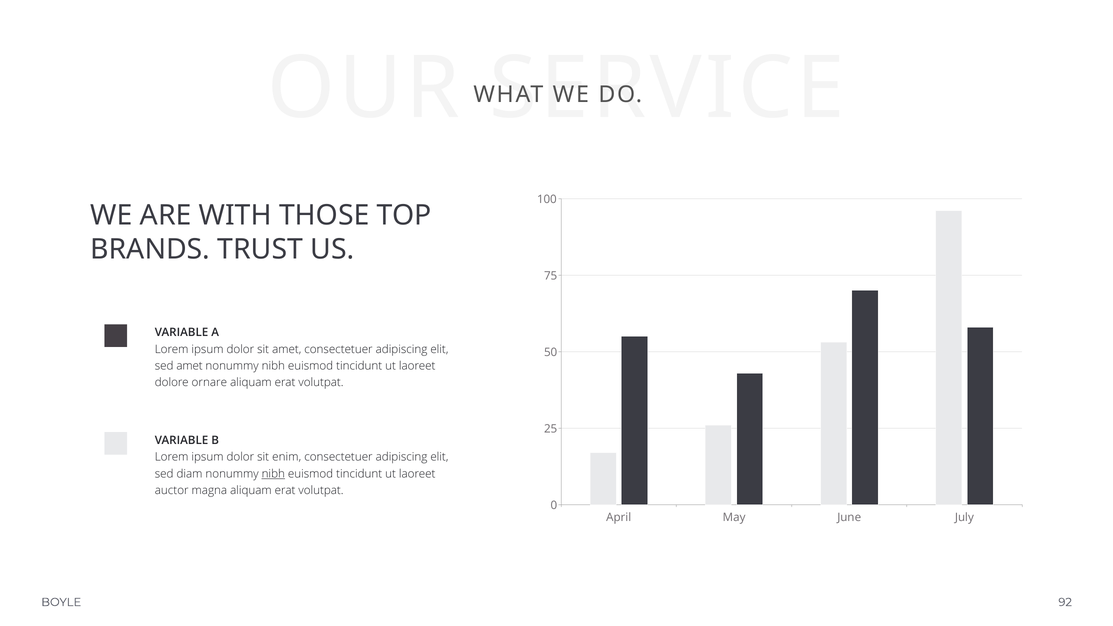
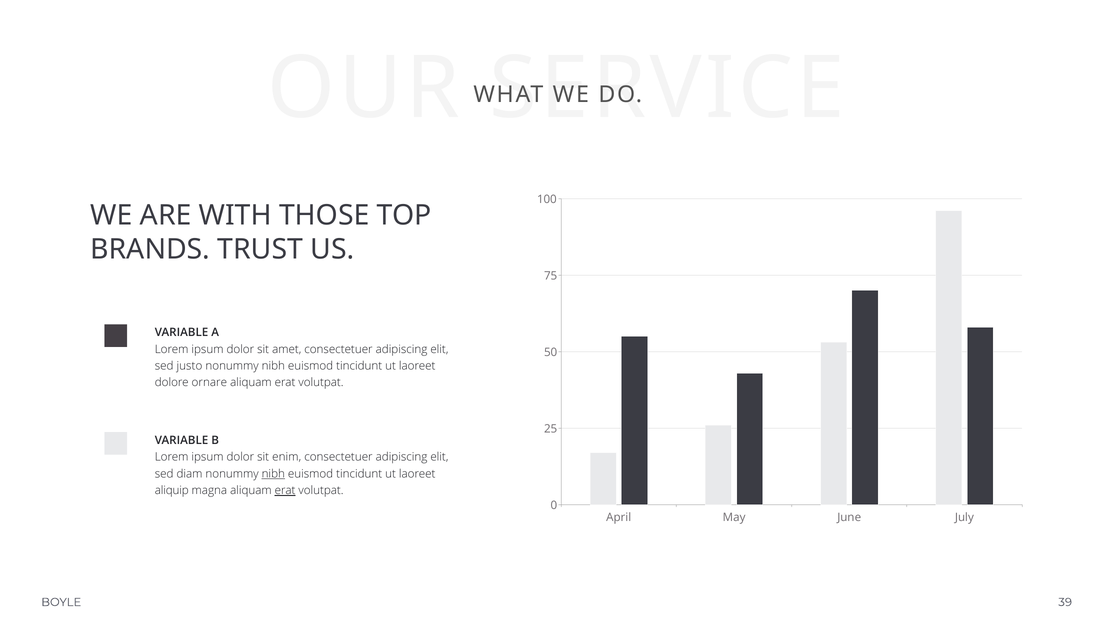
sed amet: amet -> justo
auctor: auctor -> aliquip
erat at (285, 491) underline: none -> present
92: 92 -> 39
